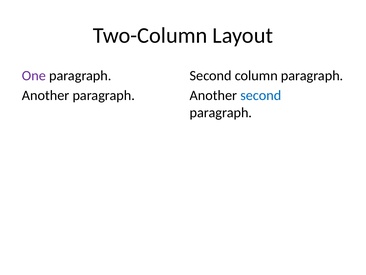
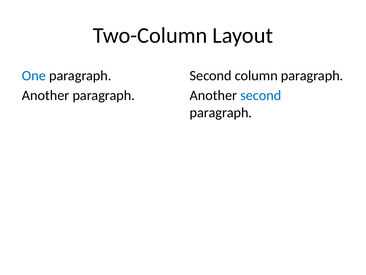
One colour: purple -> blue
